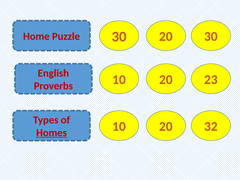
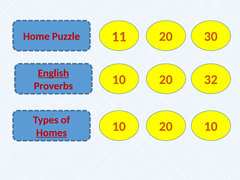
Puzzle 30: 30 -> 11
English underline: none -> present
23: 23 -> 32
10 32: 32 -> 10
